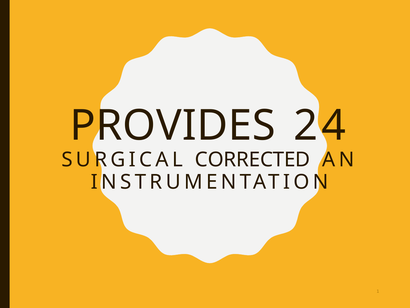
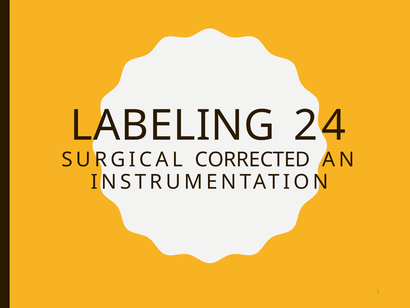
PROVIDES: PROVIDES -> LABELING
